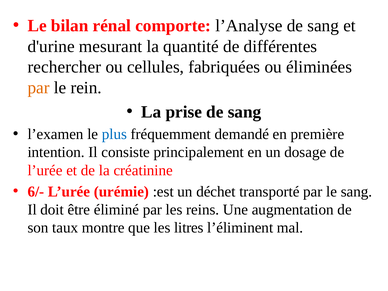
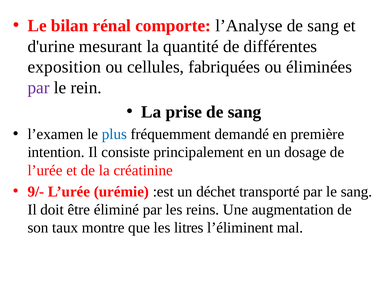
rechercher: rechercher -> exposition
par at (39, 88) colour: orange -> purple
6/-: 6/- -> 9/-
